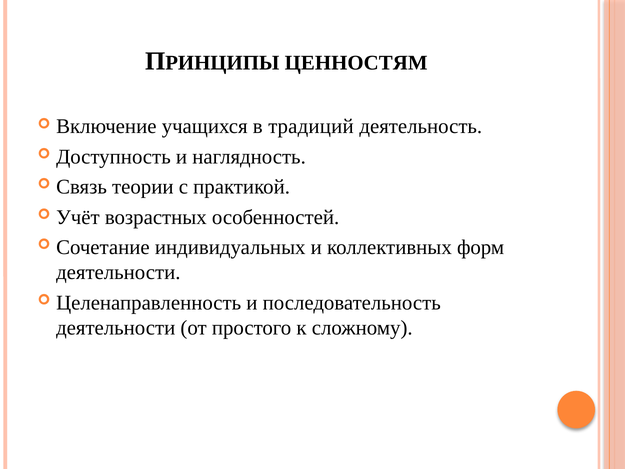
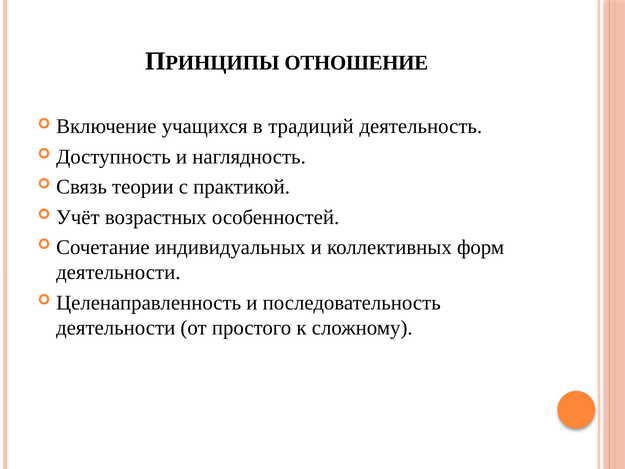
ЦЕННОСТЯМ: ЦЕННОСТЯМ -> ОТНОШЕНИЕ
